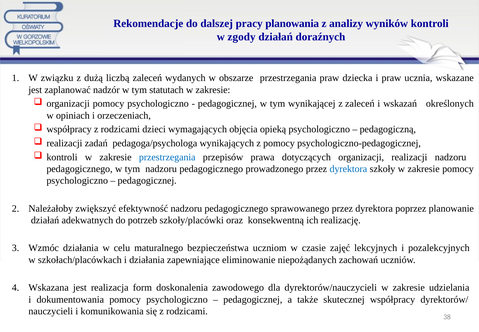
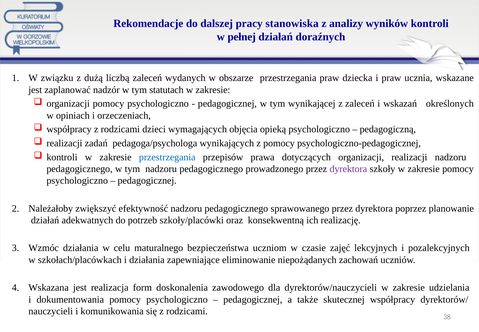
planowania: planowania -> stanowiska
zgody: zgody -> pełnej
dyrektora at (348, 169) colour: blue -> purple
